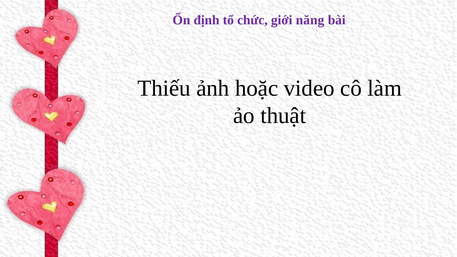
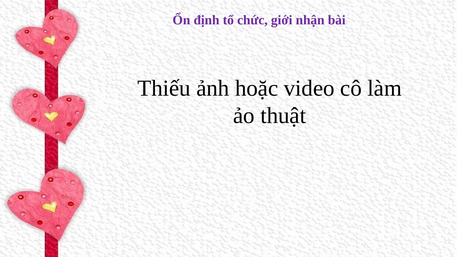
năng: năng -> nhận
